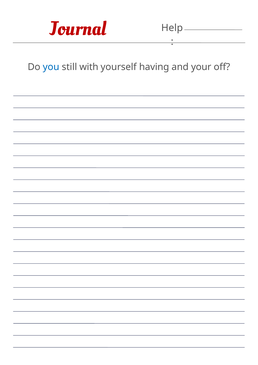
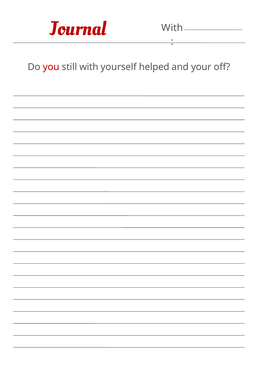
Help at (172, 28): Help -> With
you colour: blue -> red
having: having -> helped
